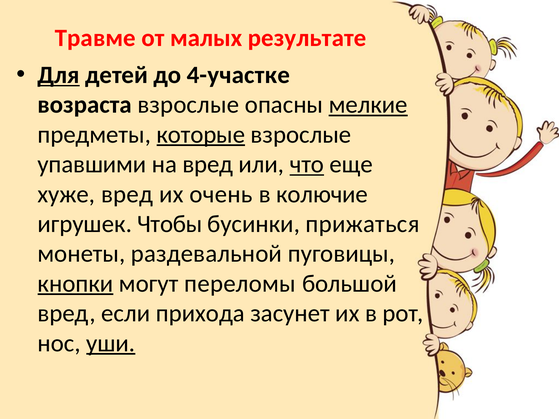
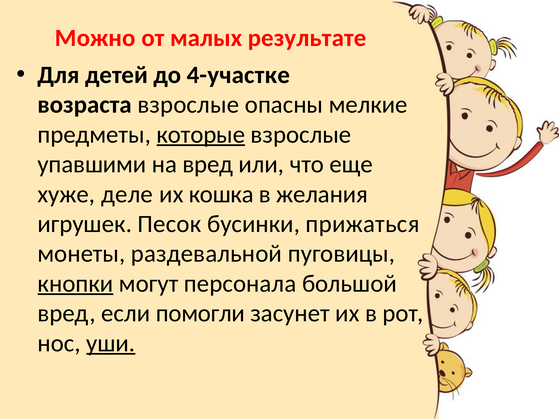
Травме: Травме -> Можно
Для underline: present -> none
мелкие underline: present -> none
что underline: present -> none
хуже вред: вред -> деле
очень: очень -> кошка
колючие: колючие -> желания
Чтобы: Чтобы -> Песок
переломы: переломы -> персонала
прихода: прихода -> помогли
